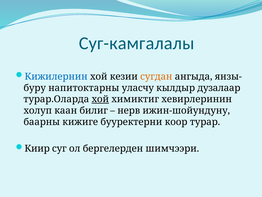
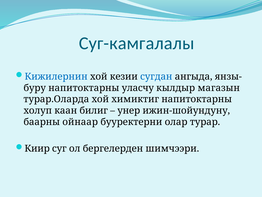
сугдан colour: orange -> blue
дузалаар: дузалаар -> магазын
хой at (100, 99) underline: present -> none
химиктиг хевирлеринин: хевирлеринин -> напитоктарны
нерв: нерв -> унер
кижиге: кижиге -> ойнаар
коор: коор -> олар
